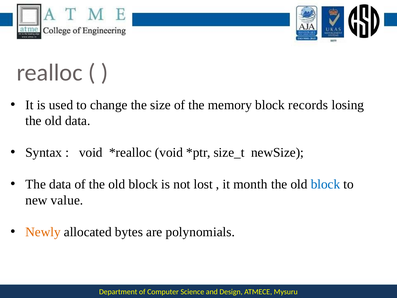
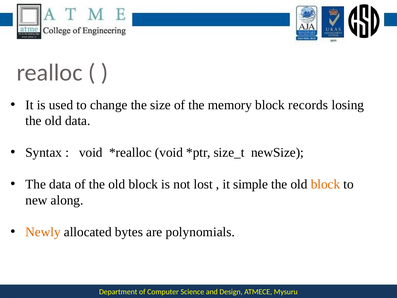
month: month -> simple
block at (325, 184) colour: blue -> orange
value: value -> along
